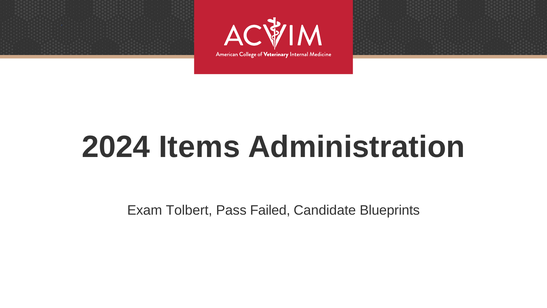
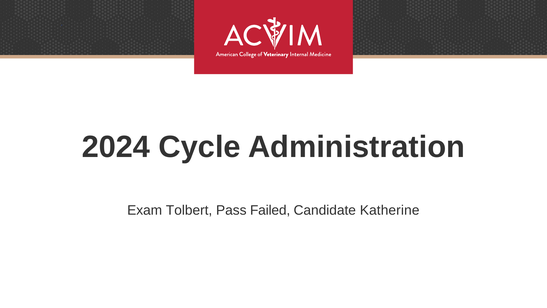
Items: Items -> Cycle
Blueprints: Blueprints -> Katherine
